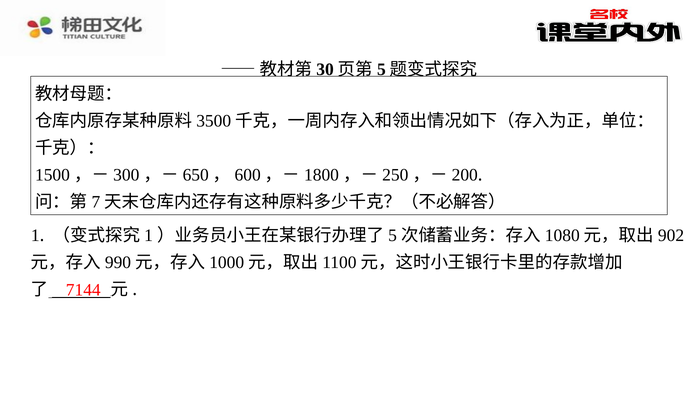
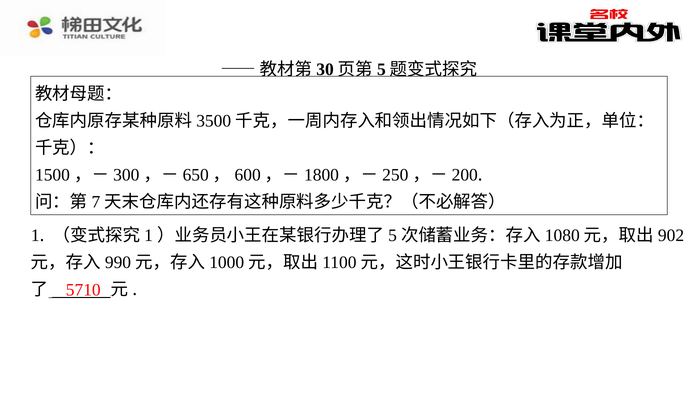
7144: 7144 -> 5710
